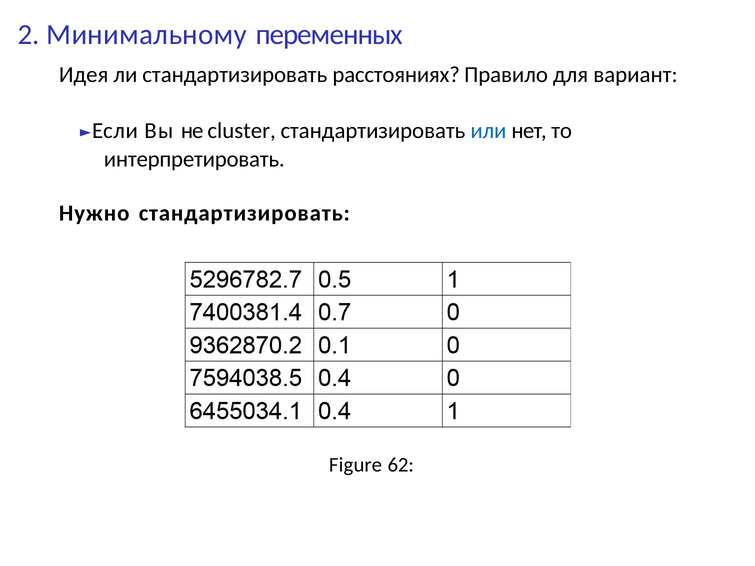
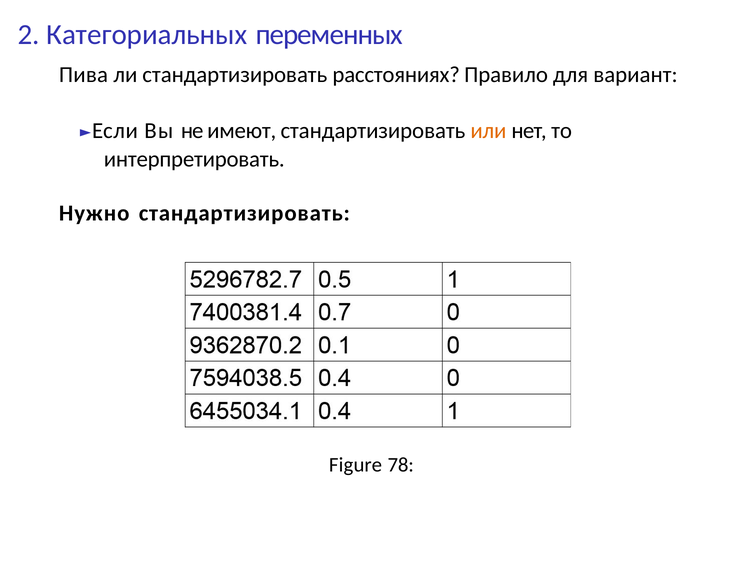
Минимальному: Минимальному -> Категориальных
Идея: Идея -> Пива
cluster: cluster -> имеют
или colour: blue -> orange
62: 62 -> 78
